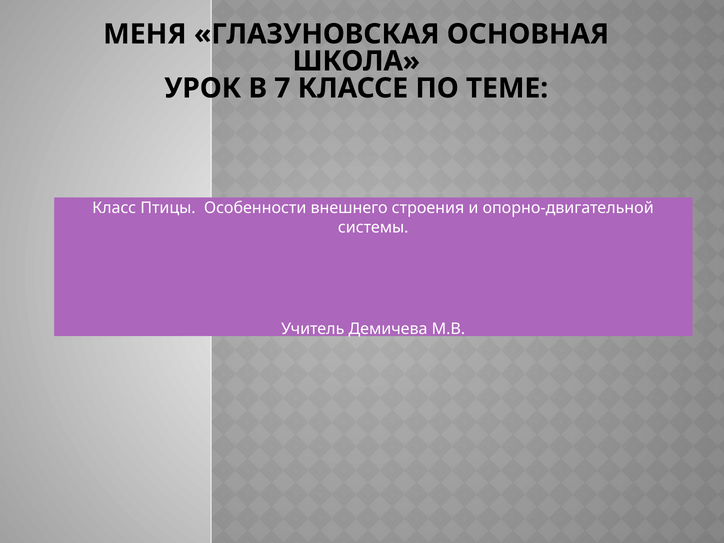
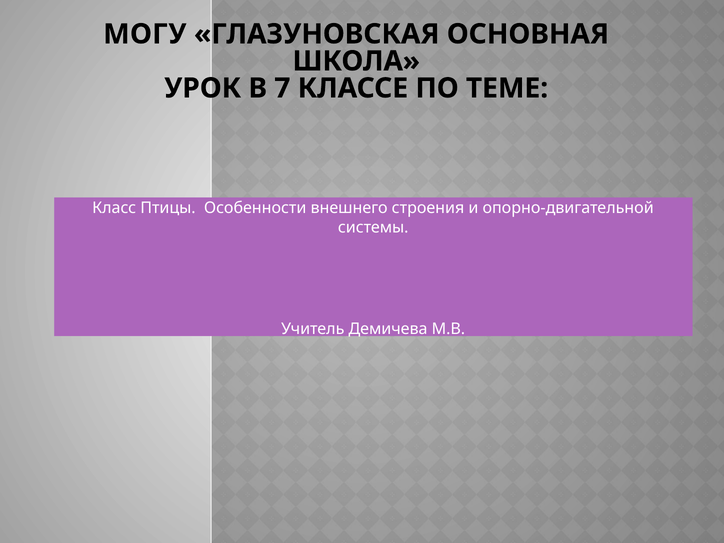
МЕНЯ: МЕНЯ -> МОГУ
